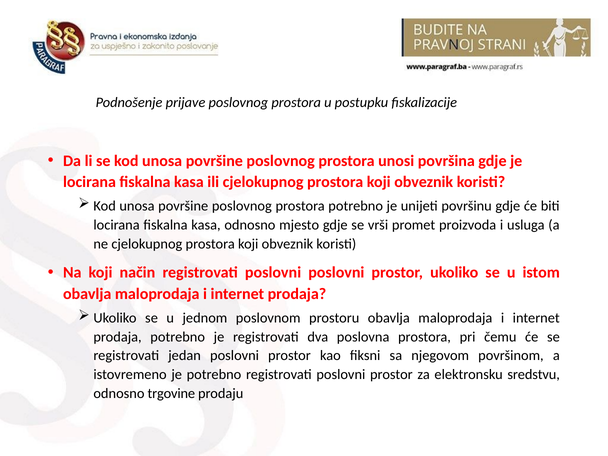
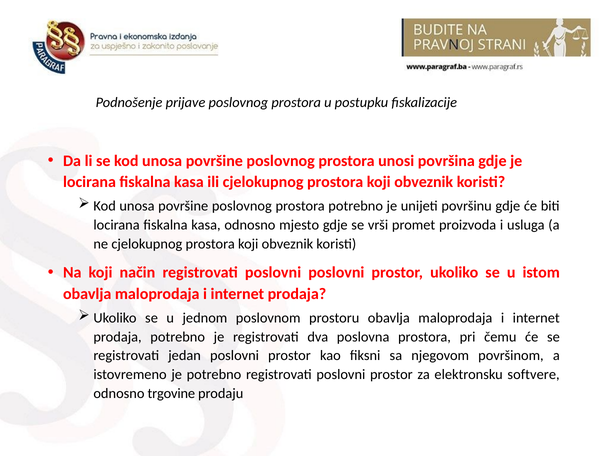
sredstvu: sredstvu -> softvere
